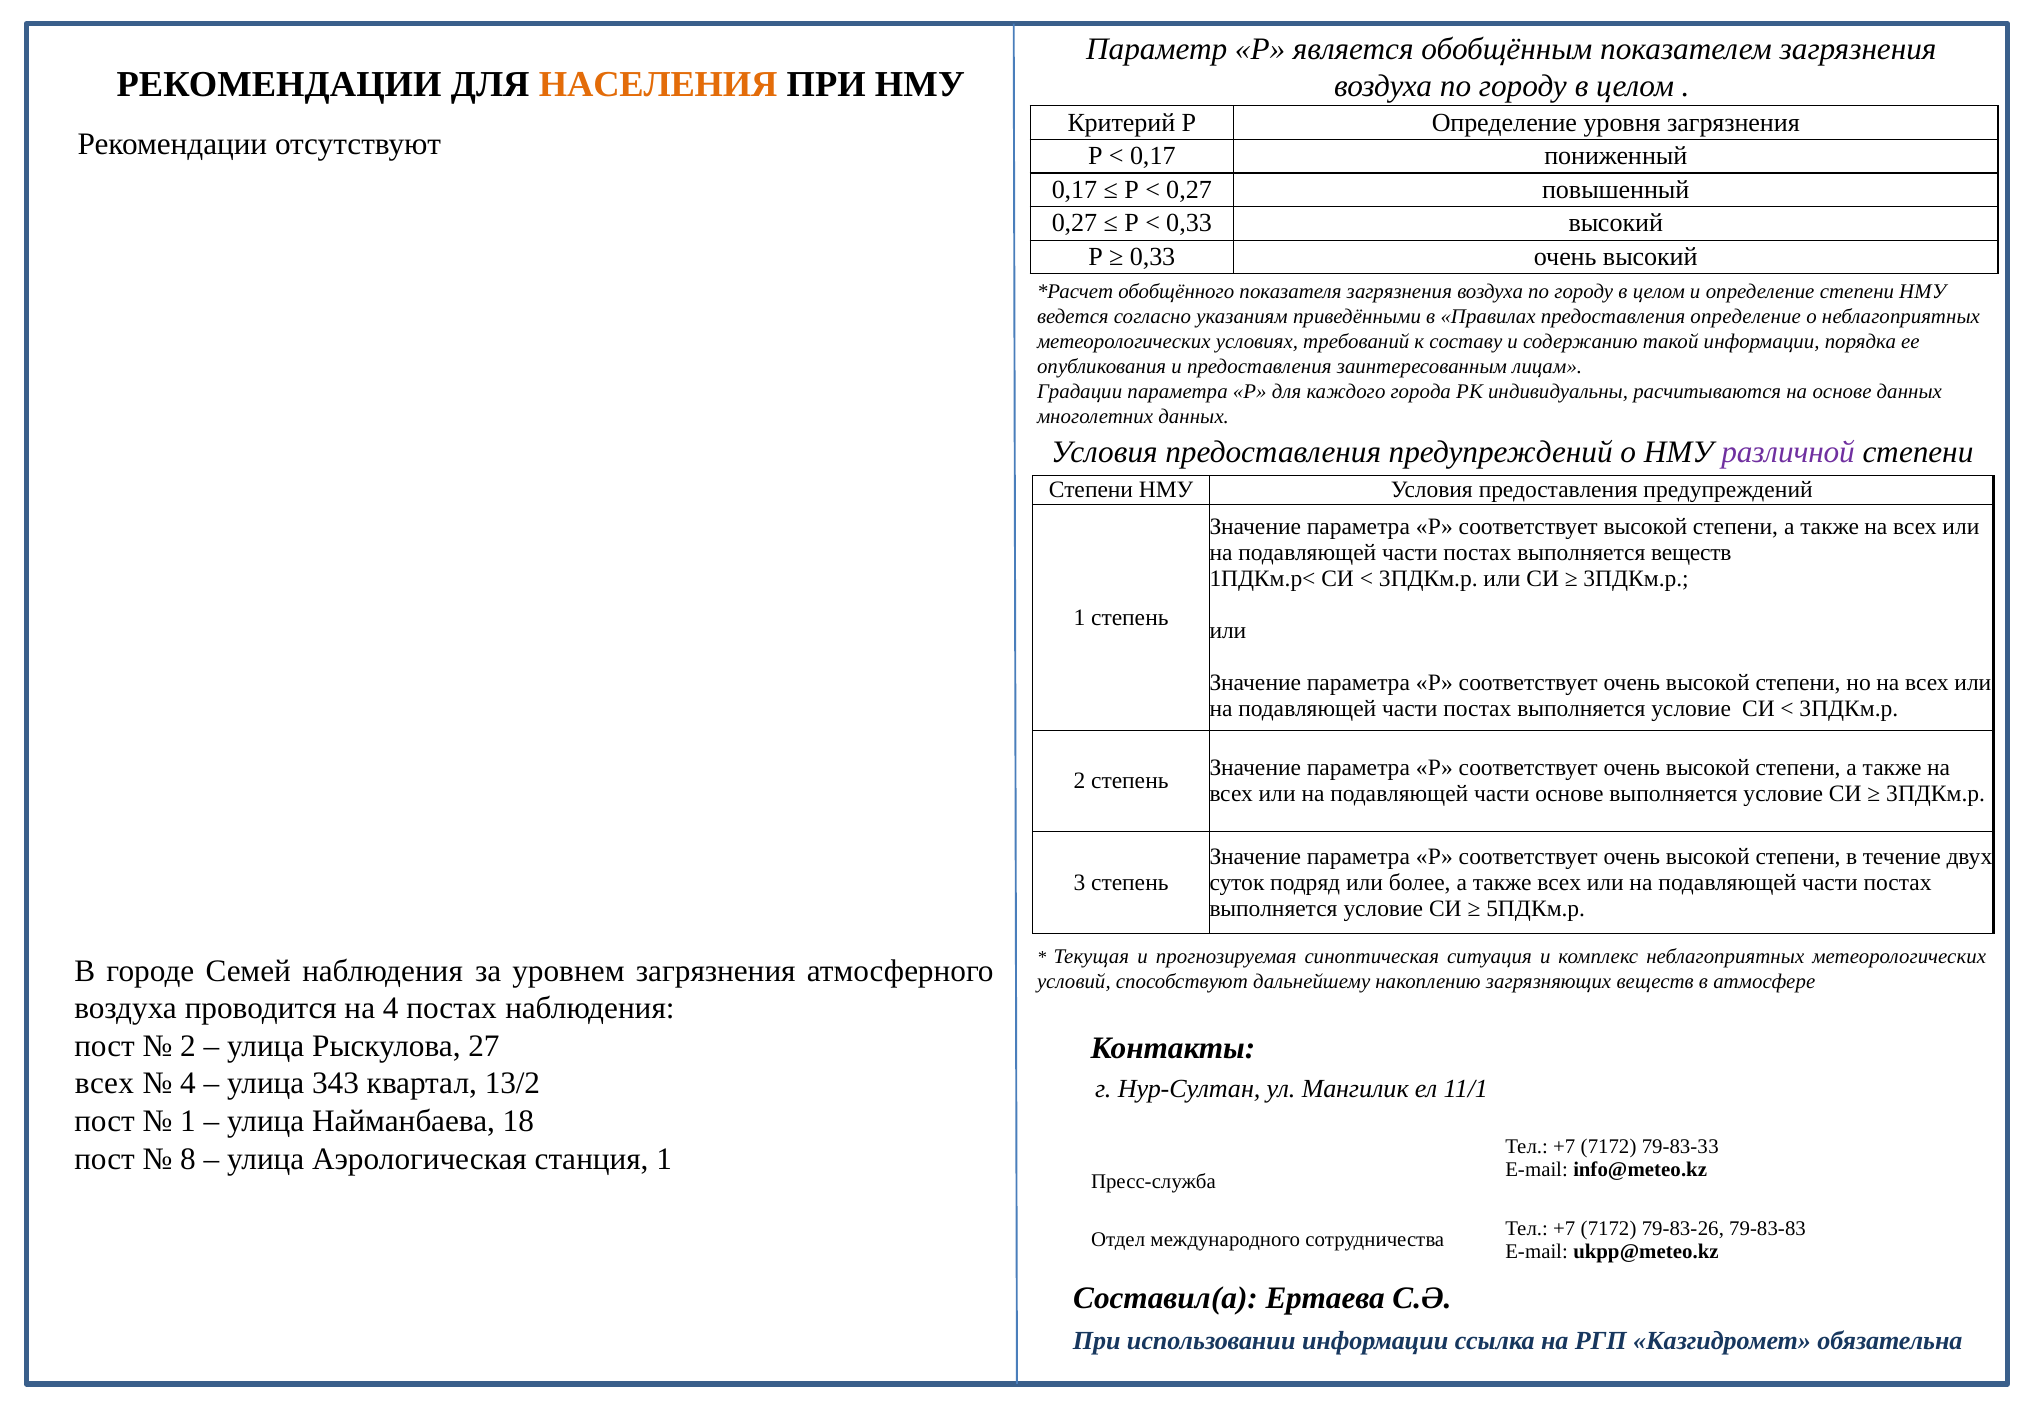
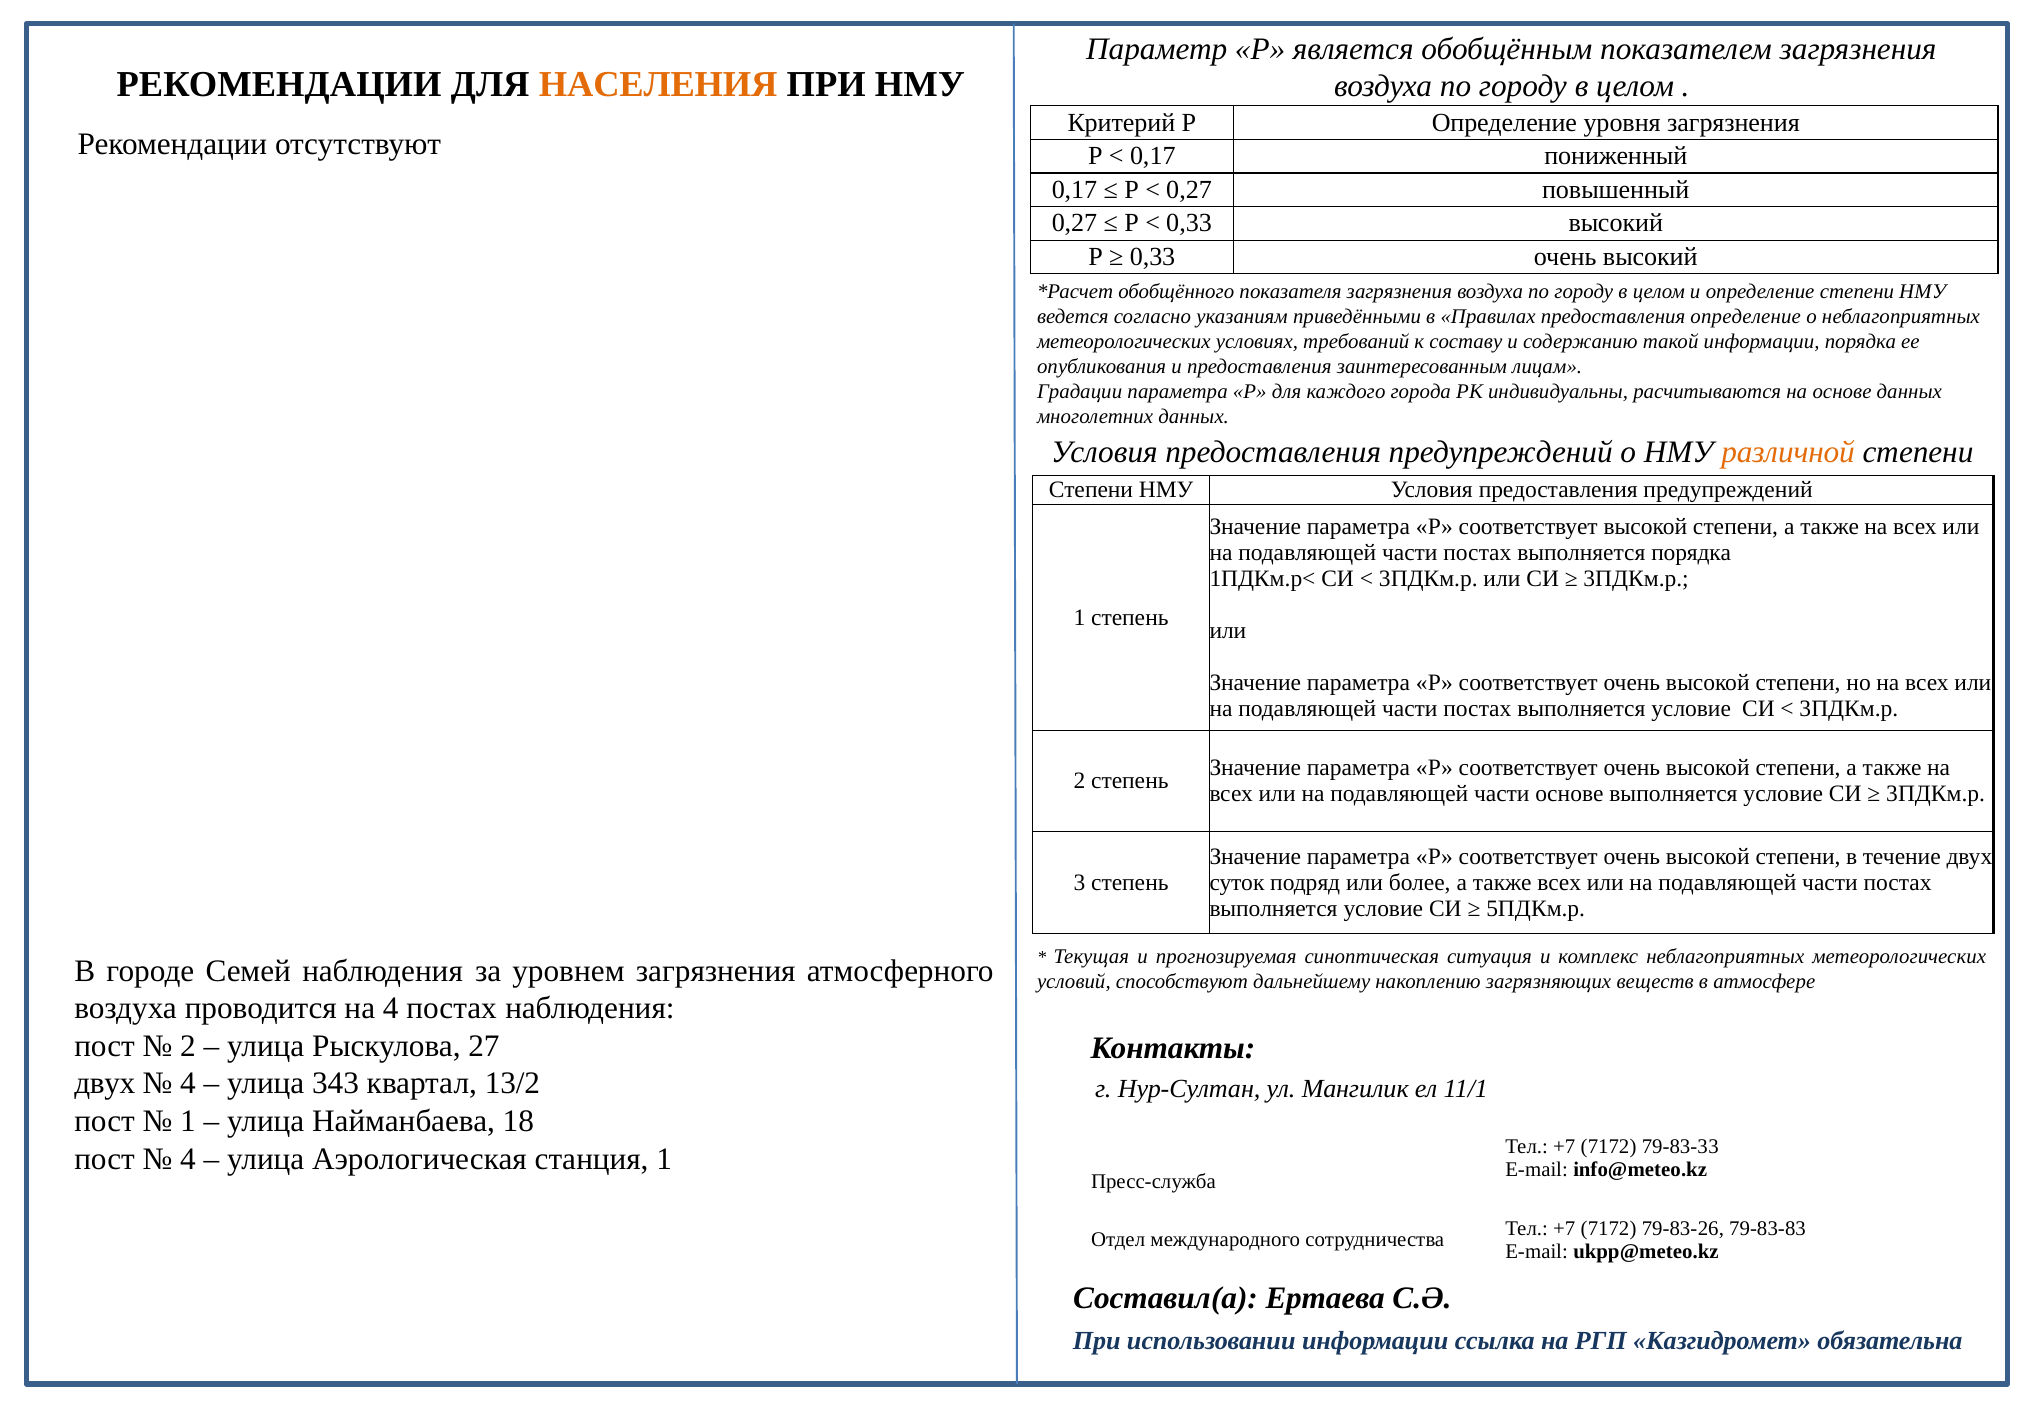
различной colour: purple -> orange
выполняется веществ: веществ -> порядка
всех at (104, 1084): всех -> двух
8 at (188, 1159): 8 -> 4
